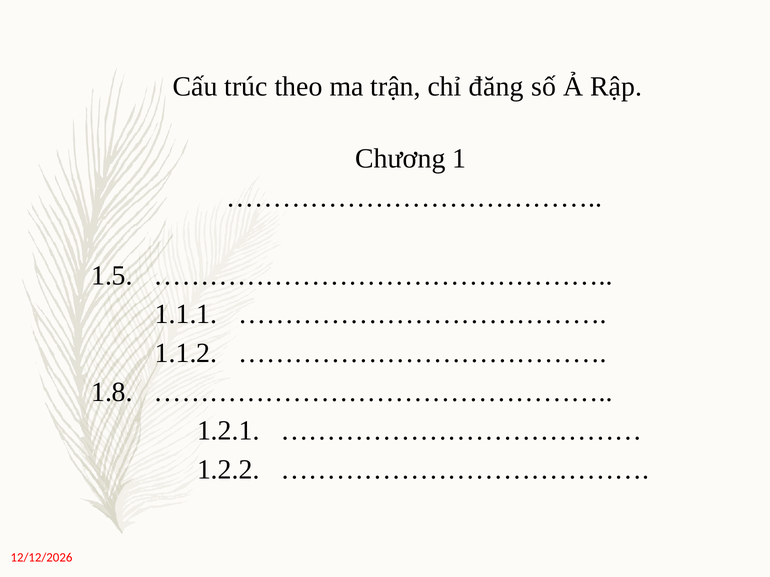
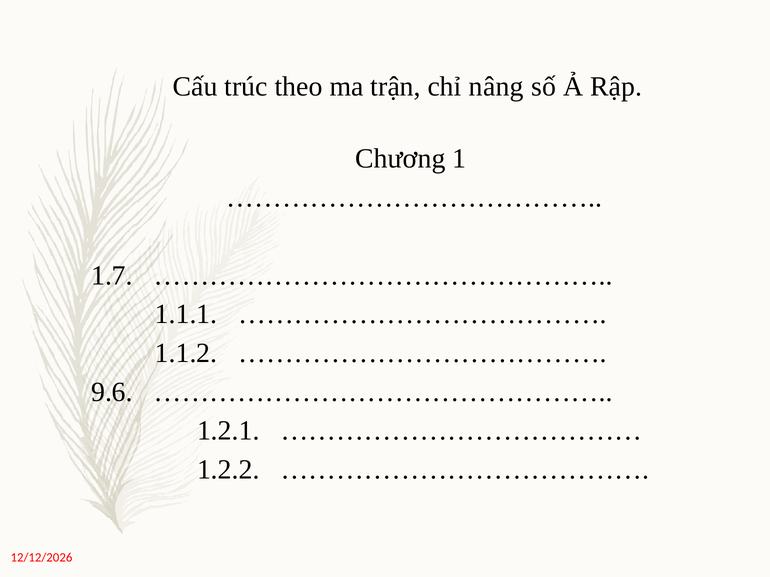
đăng: đăng -> nâng
1.5: 1.5 -> 1.7
1.8: 1.8 -> 9.6
